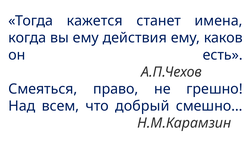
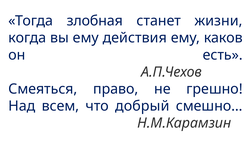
кажется: кажется -> злобная
имена: имена -> жизни
